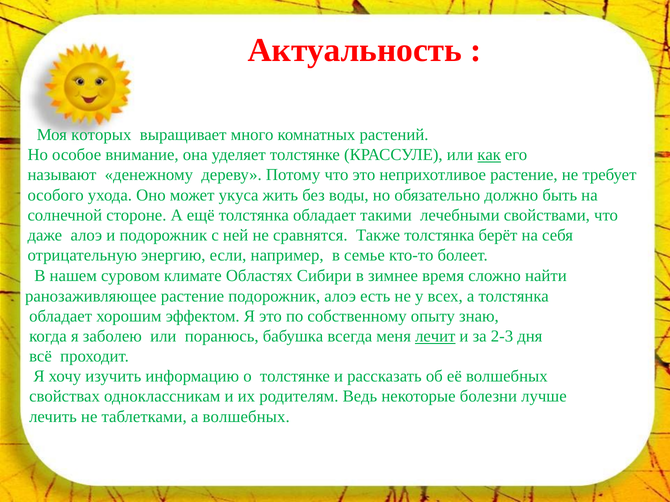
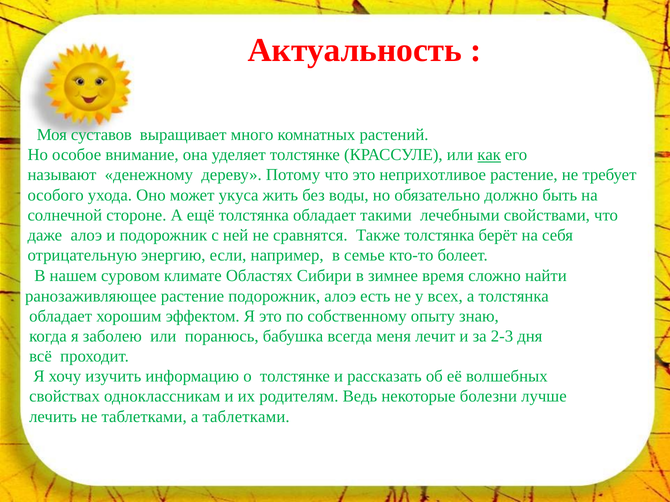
которых: которых -> суставов
лечит underline: present -> none
а волшебных: волшебных -> таблетками
